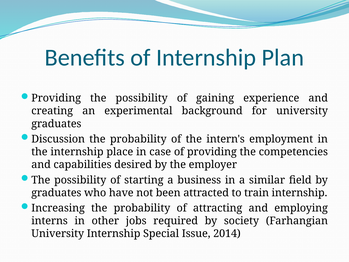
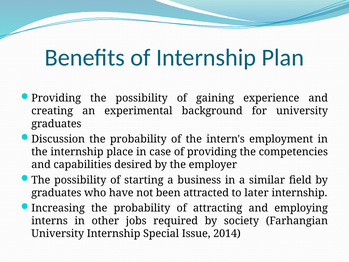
train: train -> later
